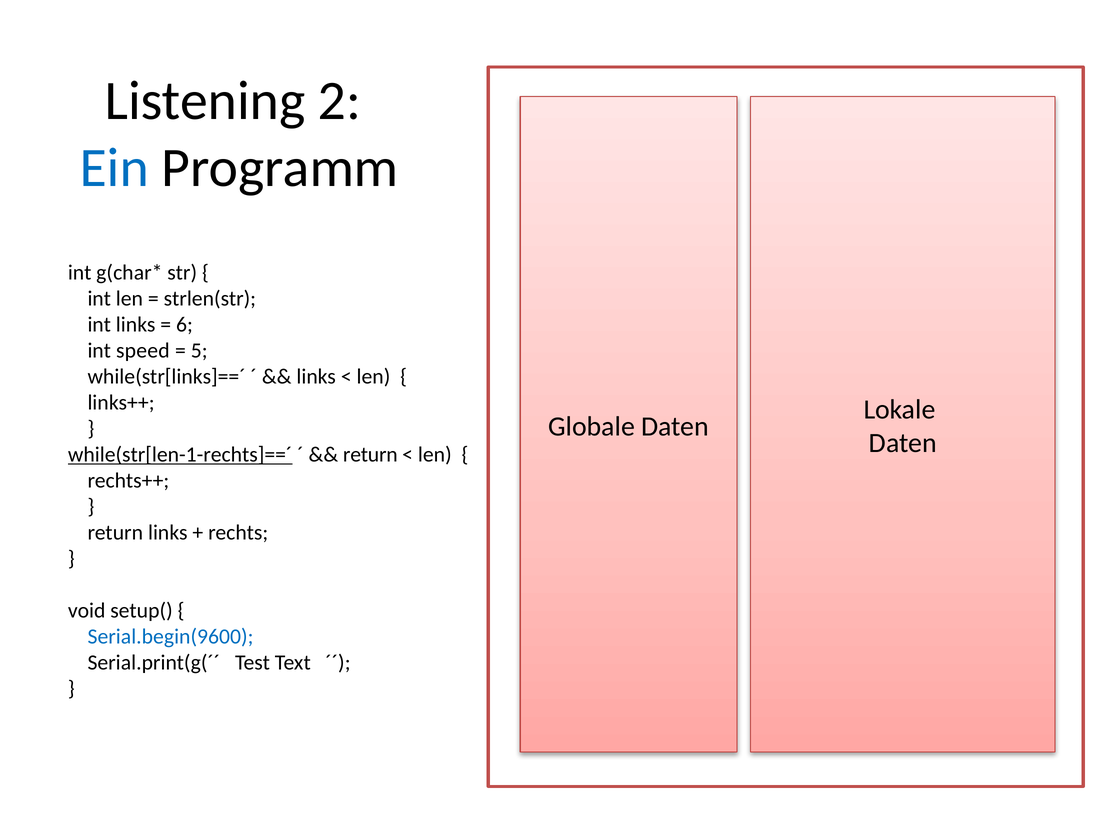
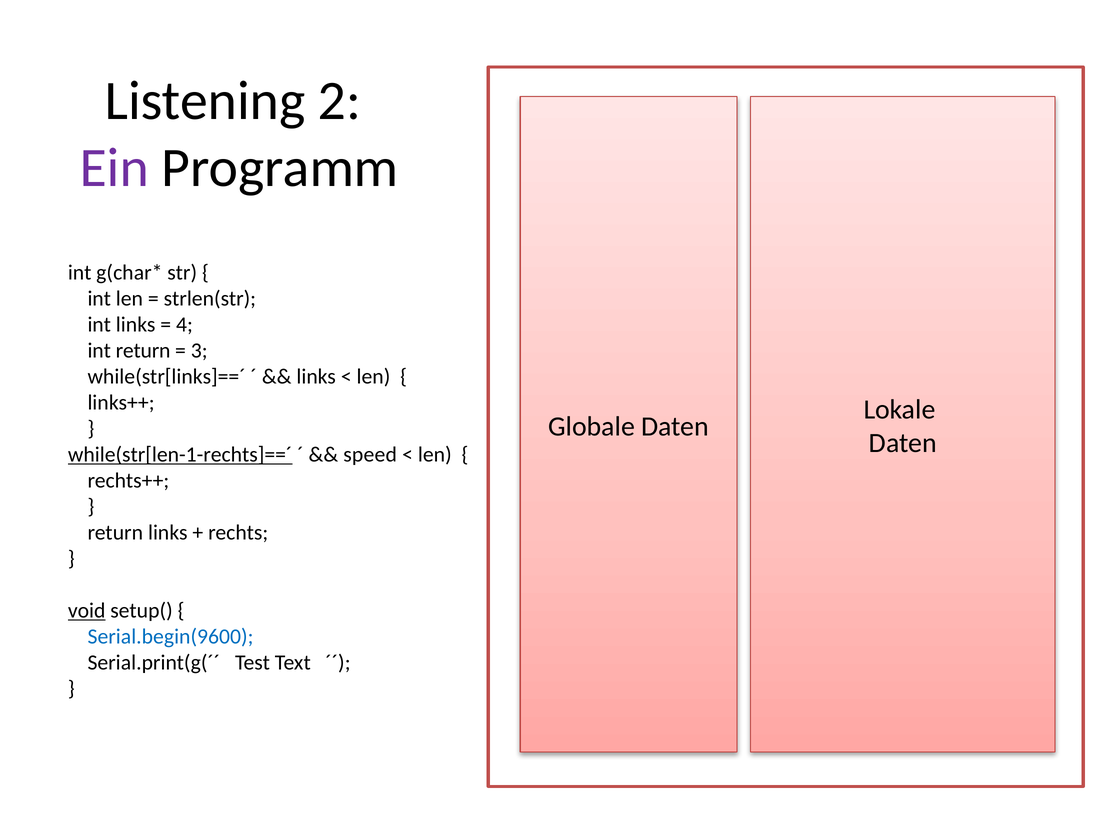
Ein colour: blue -> purple
6: 6 -> 4
int speed: speed -> return
5: 5 -> 3
return at (370, 455): return -> speed
void underline: none -> present
